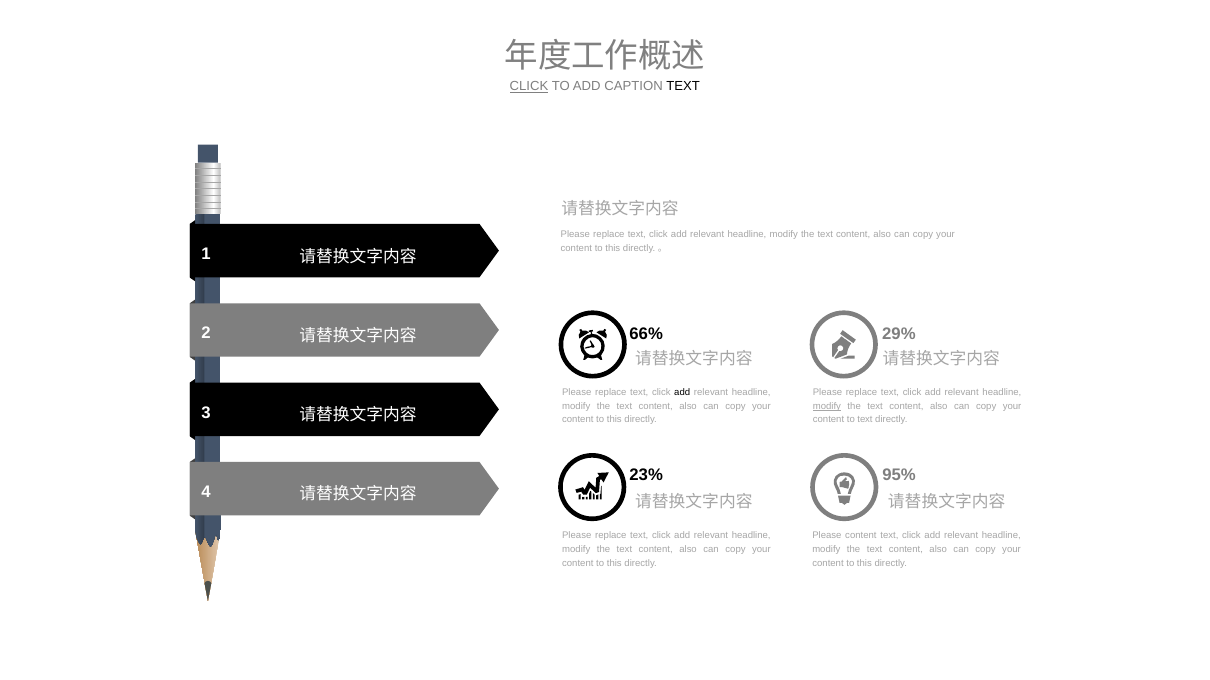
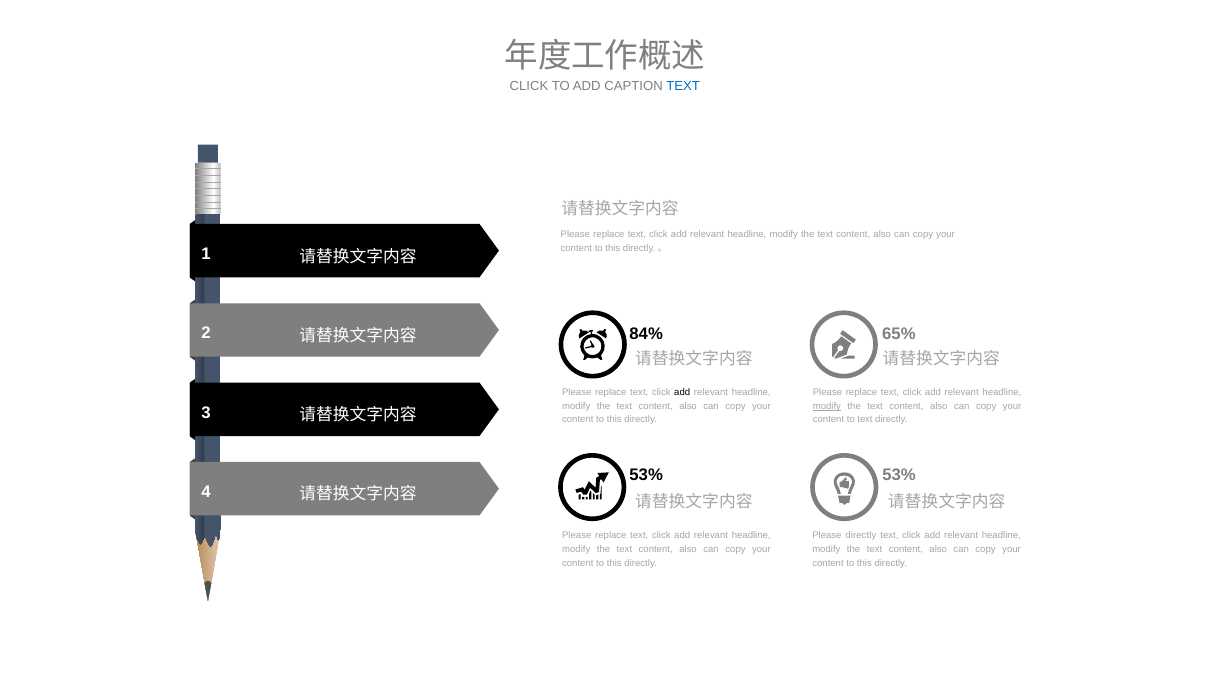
CLICK at (529, 86) underline: present -> none
TEXT at (683, 86) colour: black -> blue
66%: 66% -> 84%
29%: 29% -> 65%
23% at (646, 476): 23% -> 53%
95% at (899, 476): 95% -> 53%
Please content: content -> directly
